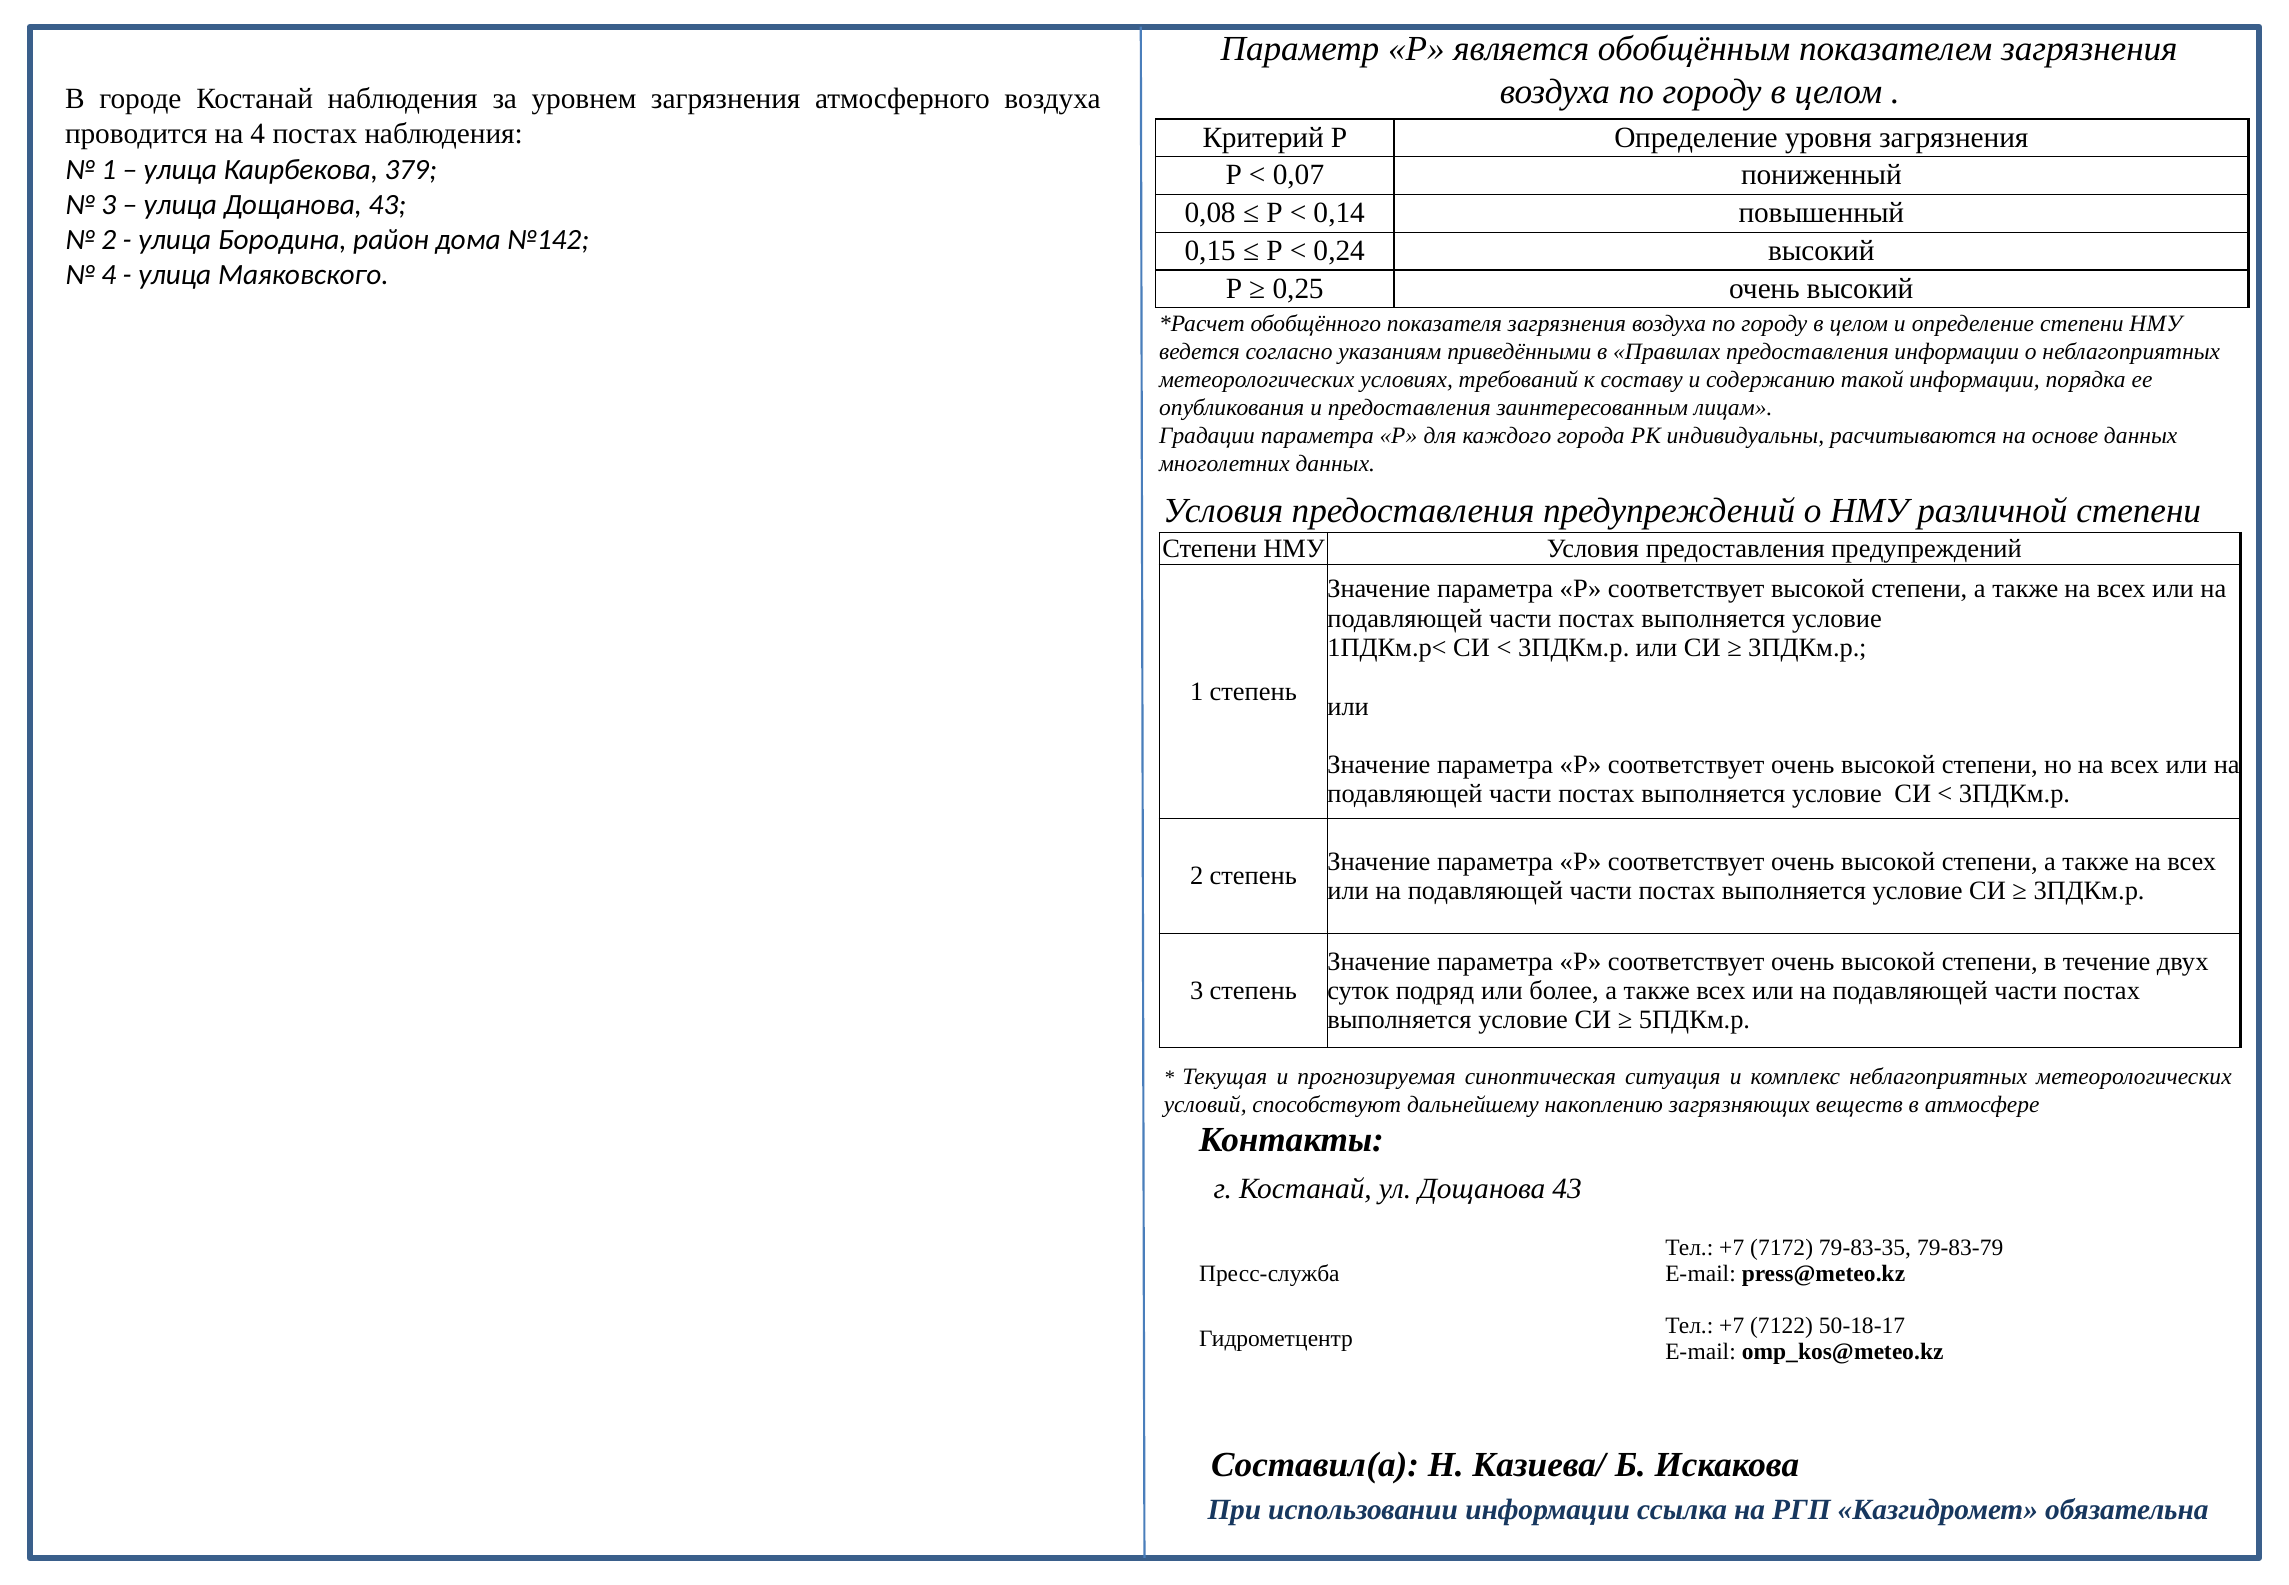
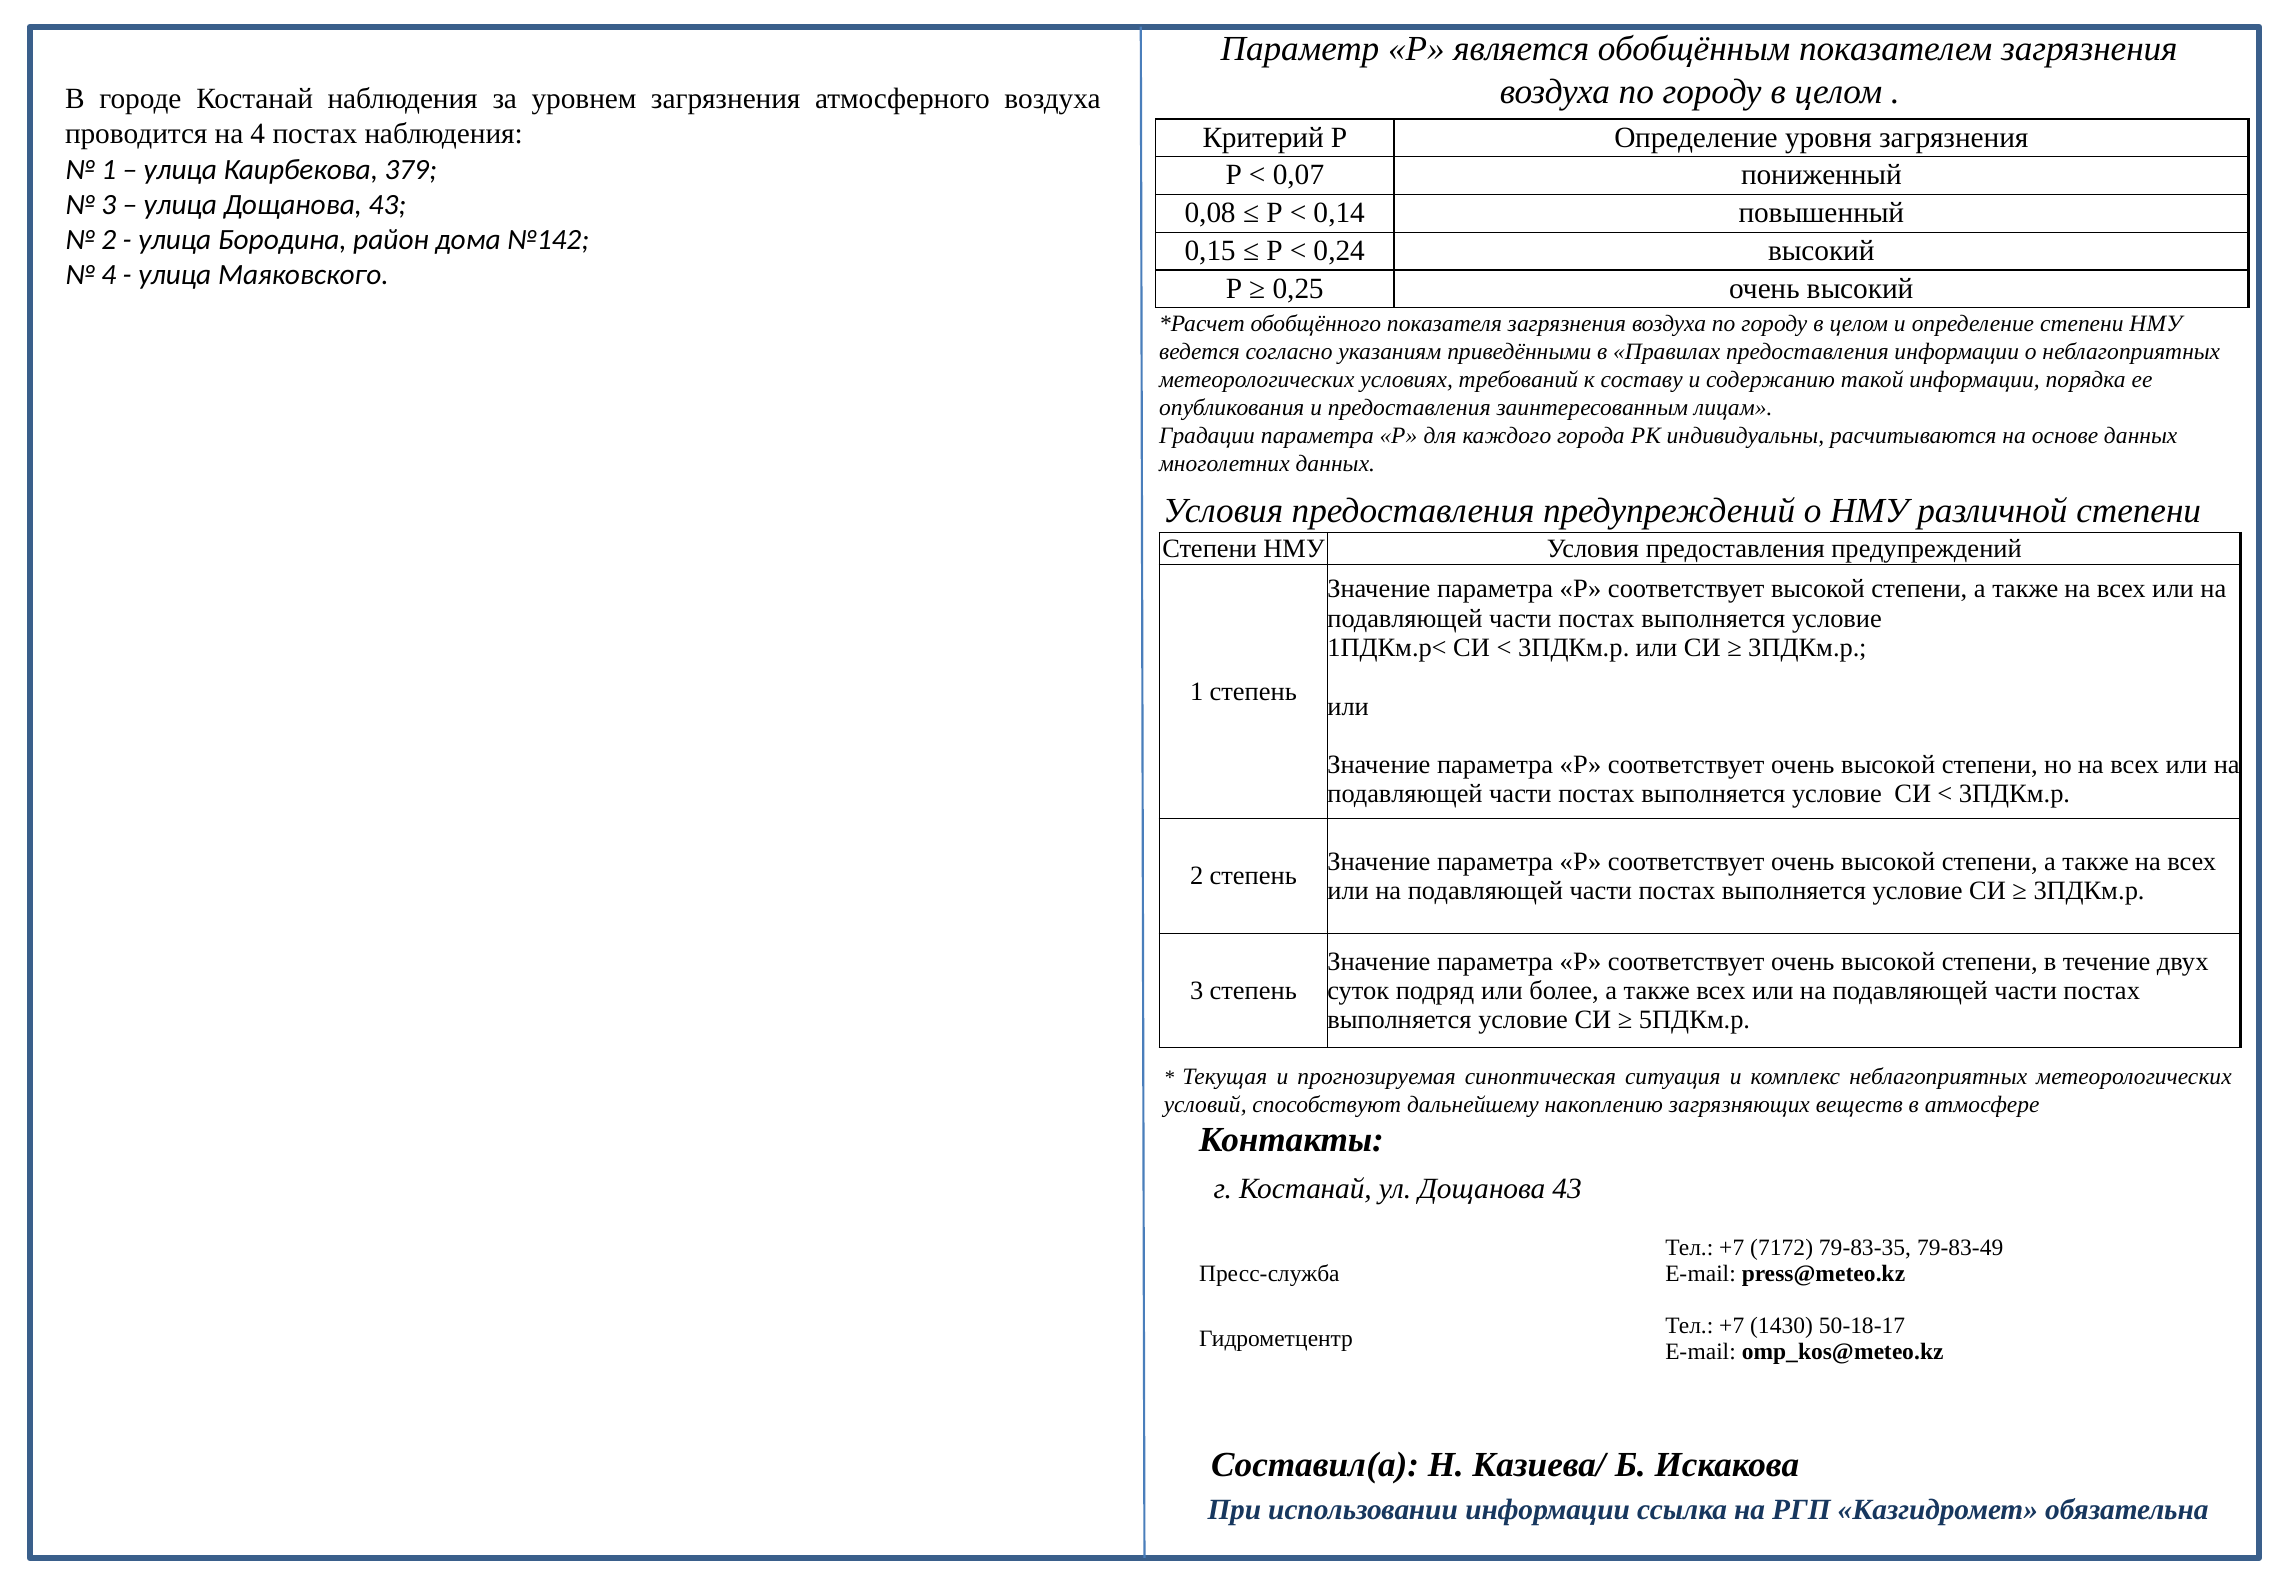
79-83-79: 79-83-79 -> 79-83-49
7122: 7122 -> 1430
